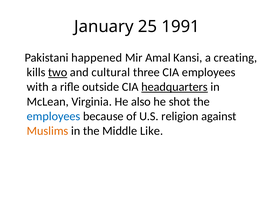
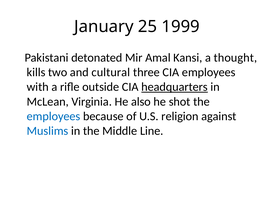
1991: 1991 -> 1999
happened: happened -> detonated
creating: creating -> thought
two underline: present -> none
Muslims colour: orange -> blue
Like: Like -> Line
